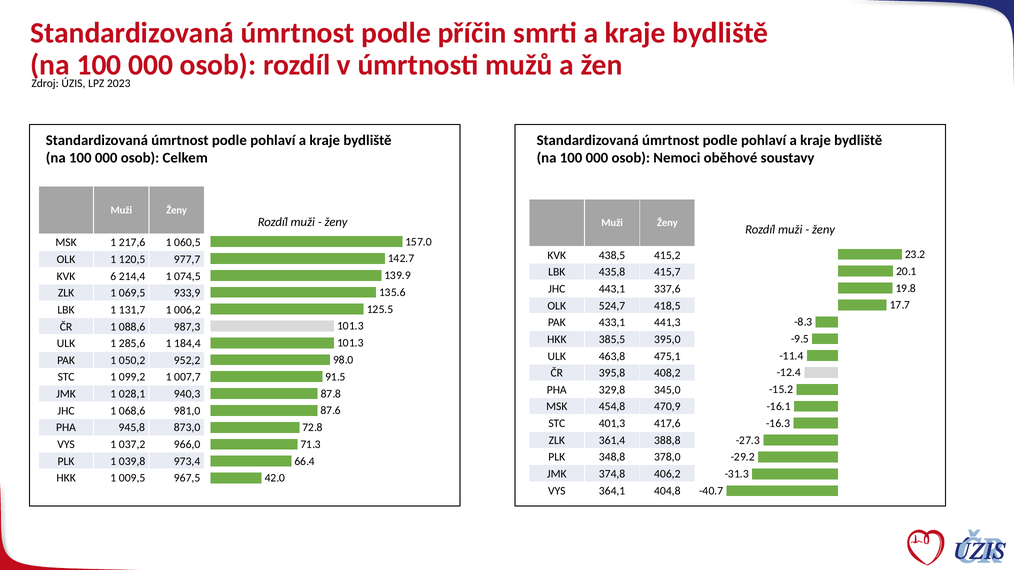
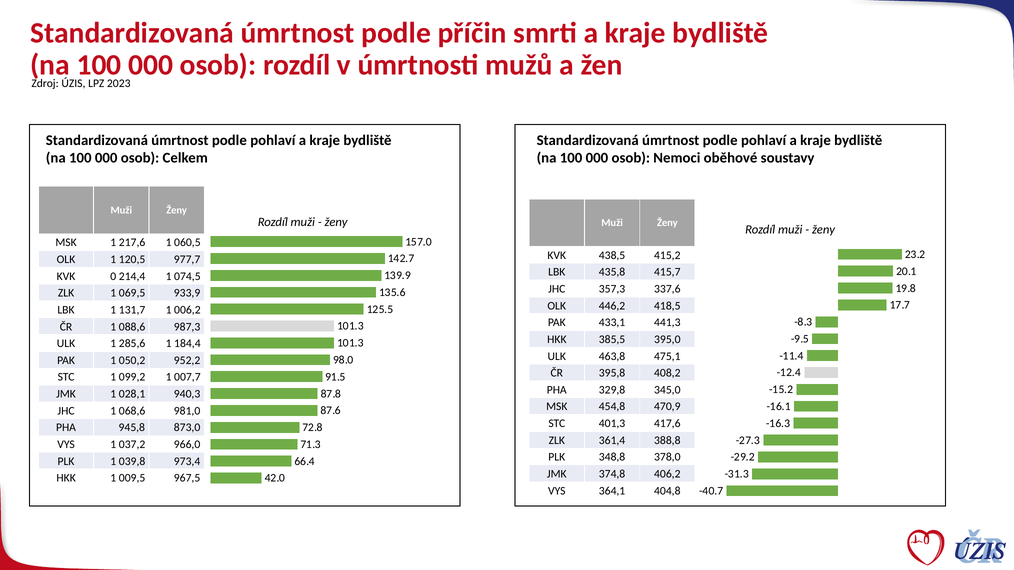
6: 6 -> 0
443,1: 443,1 -> 357,3
524,7: 524,7 -> 446,2
